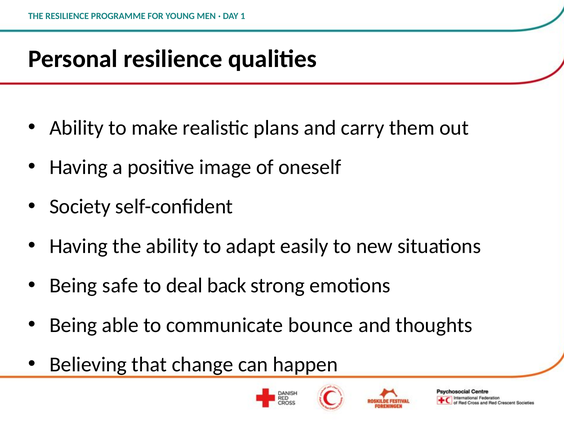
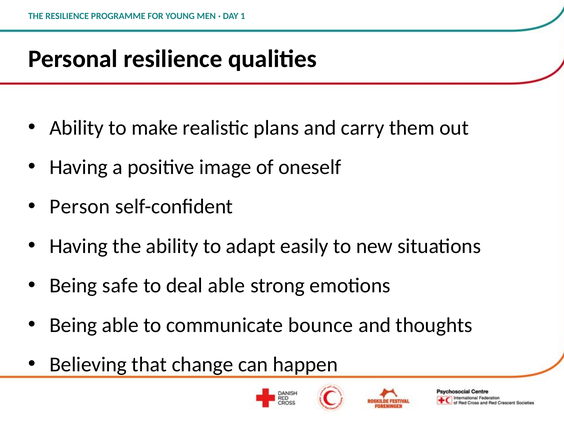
Society: Society -> Person
deal back: back -> able
